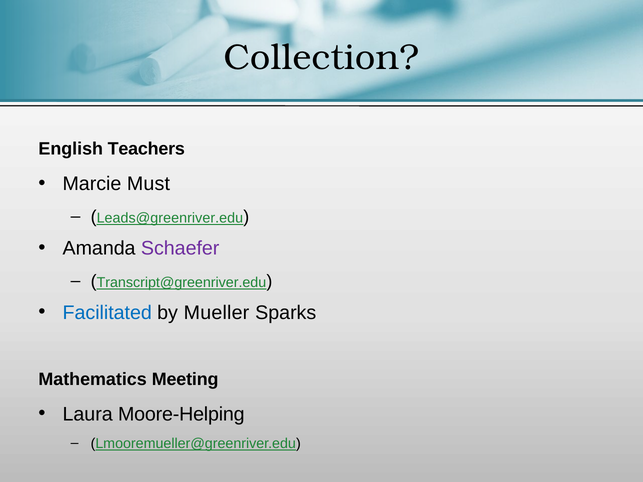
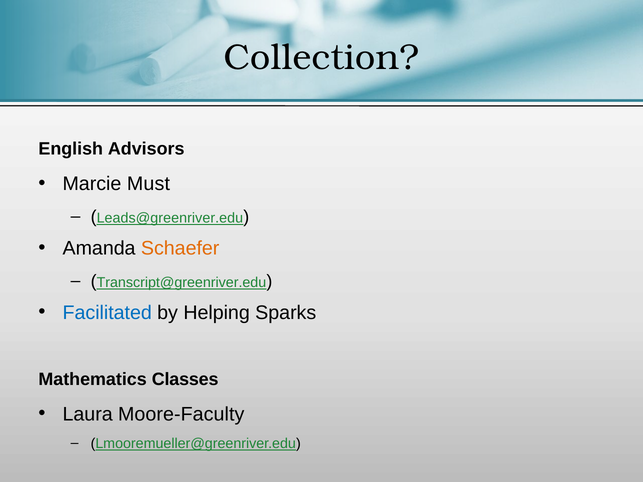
Teachers: Teachers -> Advisors
Schaefer colour: purple -> orange
Mueller: Mueller -> Helping
Meeting: Meeting -> Classes
Moore-Helping: Moore-Helping -> Moore-Faculty
